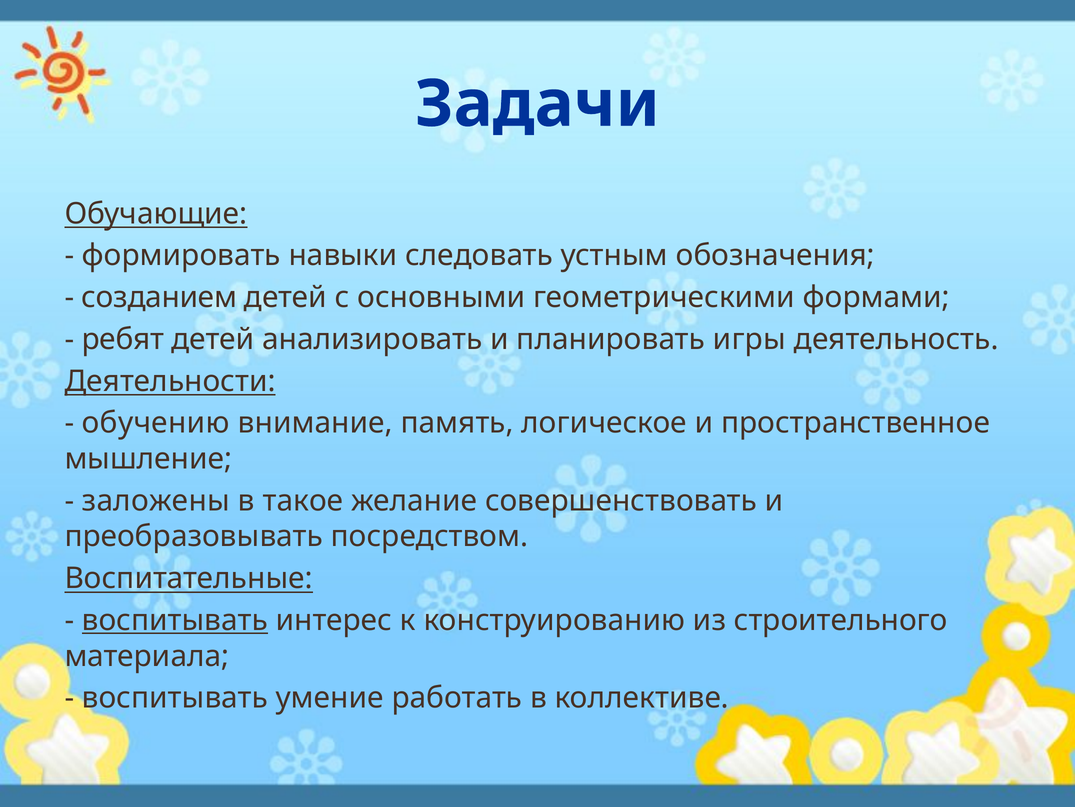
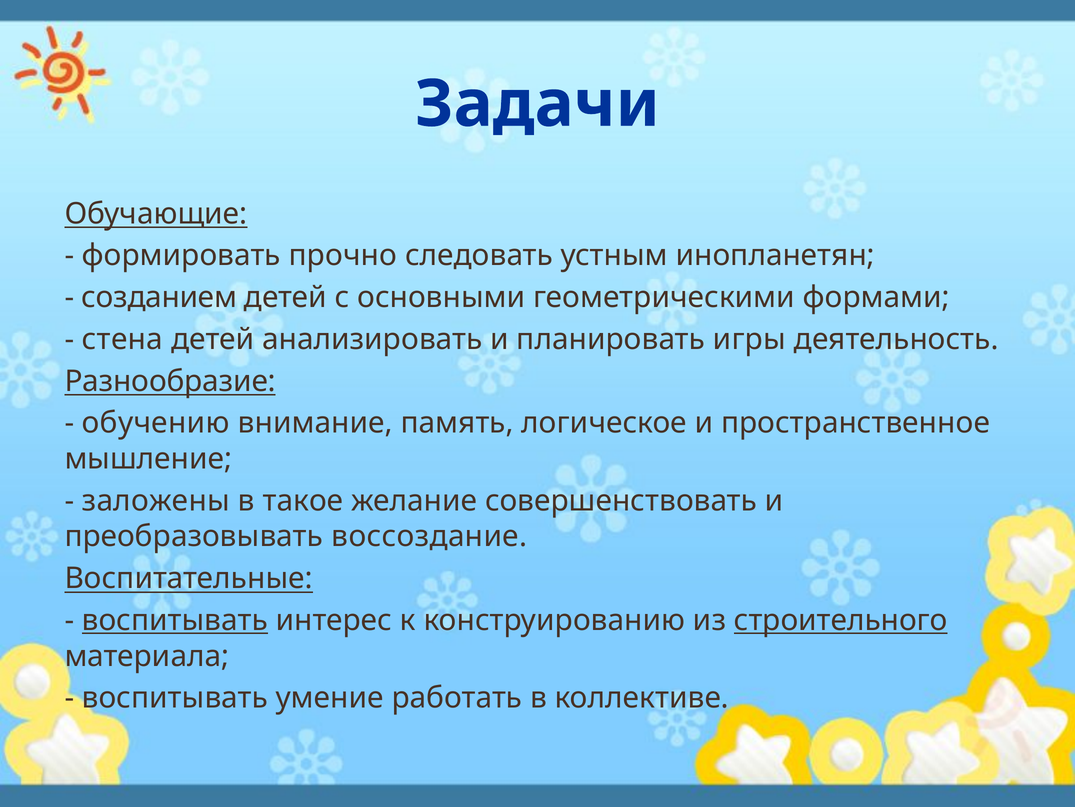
навыки: навыки -> прочно
обозначения: обозначения -> инопланетян
ребят: ребят -> стена
Деятельности: Деятельности -> Разнообразие
посредством: посредством -> воссоздание
строительного underline: none -> present
